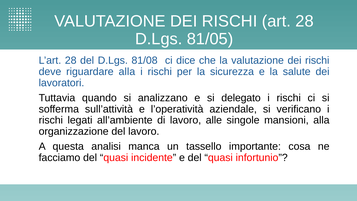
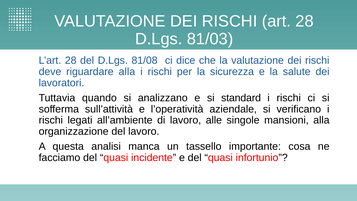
81/05: 81/05 -> 81/03
delegato: delegato -> standard
